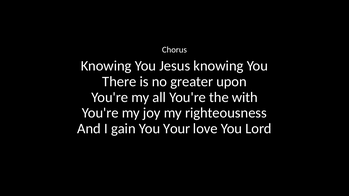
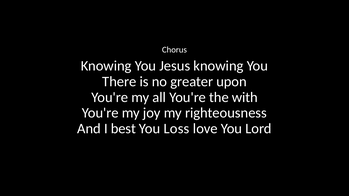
gain: gain -> best
Your: Your -> Loss
